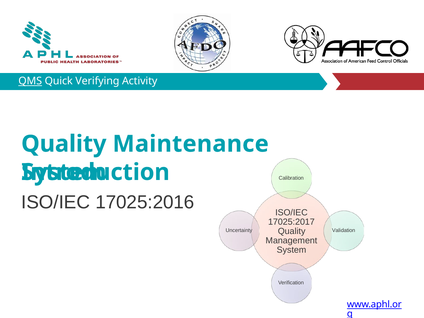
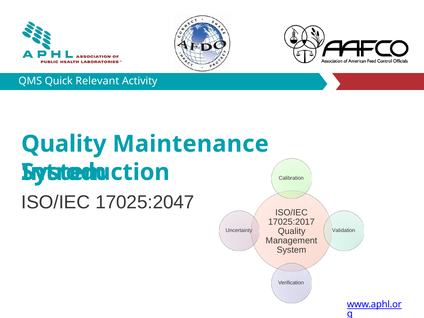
QMS underline: present -> none
Verifying: Verifying -> Relevant
17025:2016: 17025:2016 -> 17025:2047
